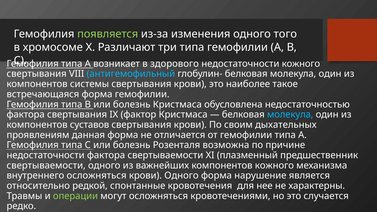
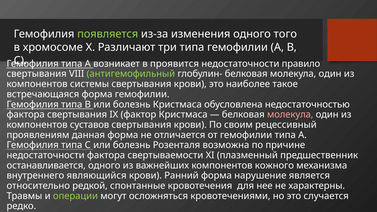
здорового: здорового -> проявится
недостаточности кожного: кожного -> правило
антигемофильный colour: light blue -> light green
молекула at (290, 115) colour: light blue -> pink
дыхательных: дыхательных -> рецессивный
свертываемости at (46, 165): свертываемости -> останавливается
внутреннего осложняться: осложняться -> являющийся
крови Одного: Одного -> Ранний
